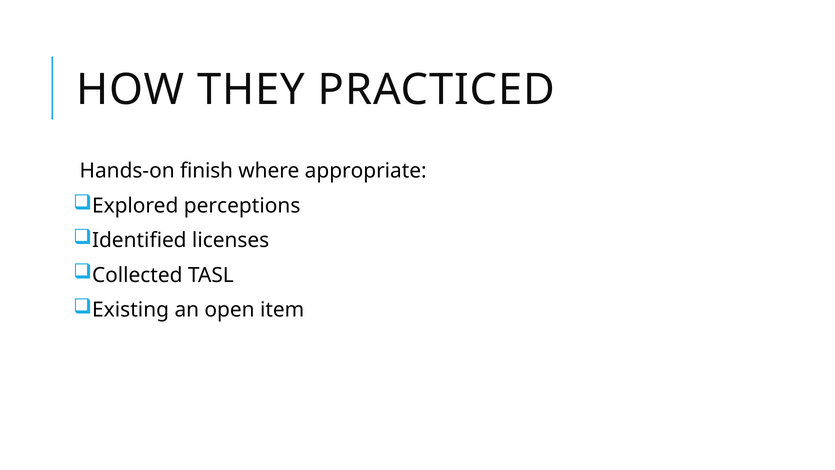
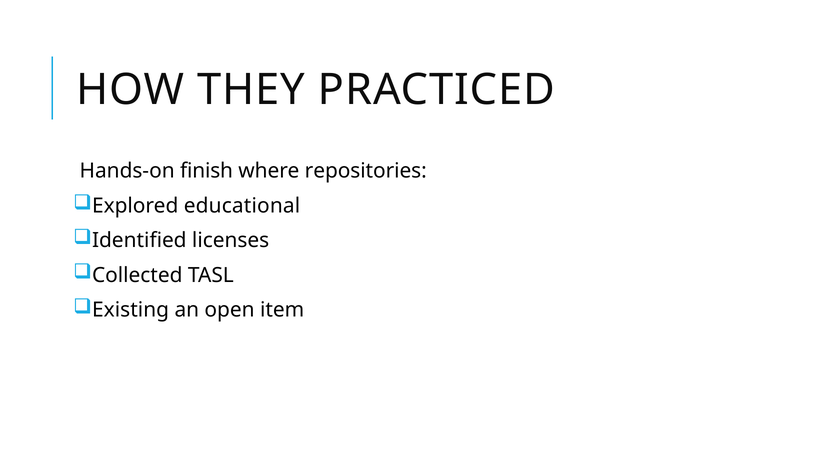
appropriate: appropriate -> repositories
perceptions: perceptions -> educational
